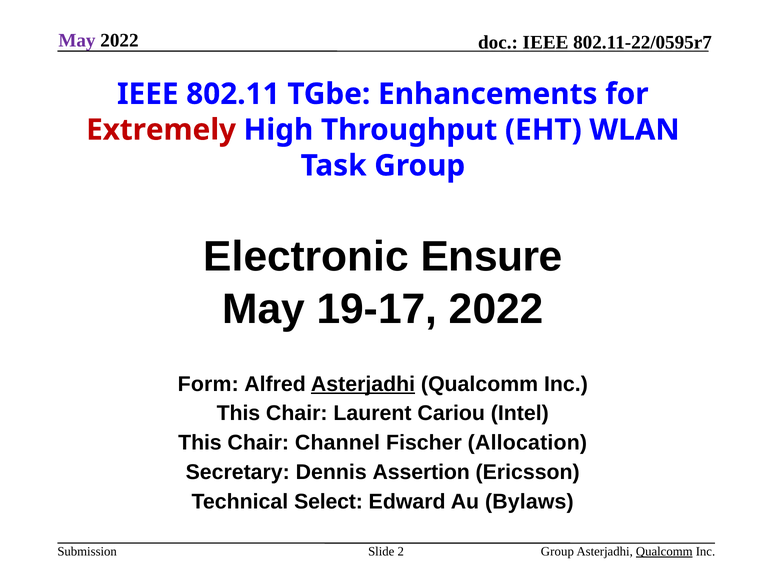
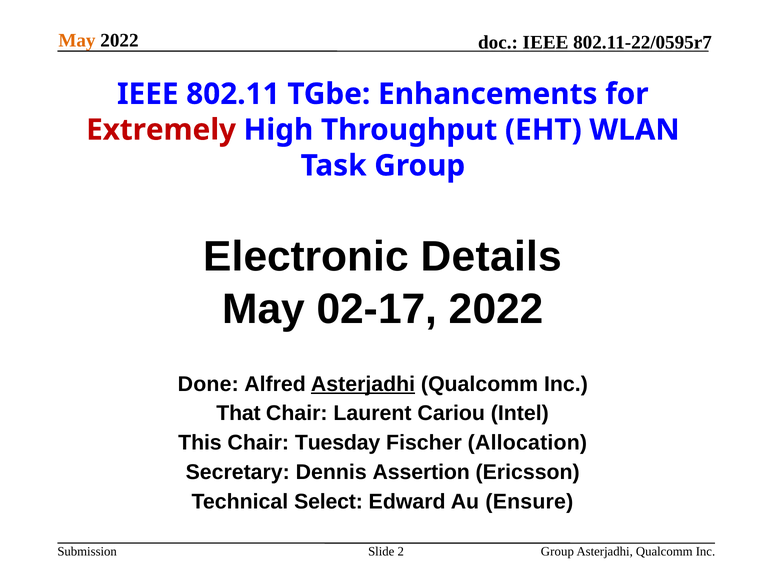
May at (77, 41) colour: purple -> orange
Ensure: Ensure -> Details
19-17: 19-17 -> 02-17
Form: Form -> Done
This at (238, 413): This -> That
Channel: Channel -> Tuesday
Bylaws: Bylaws -> Ensure
Qualcomm at (664, 551) underline: present -> none
